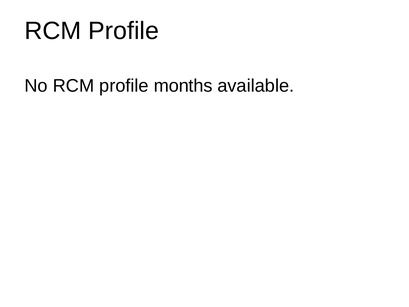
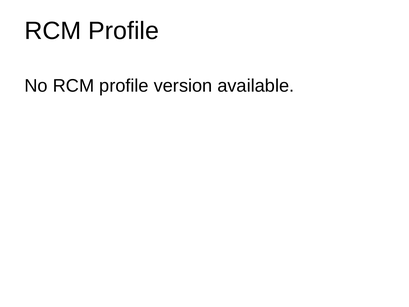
months: months -> version
